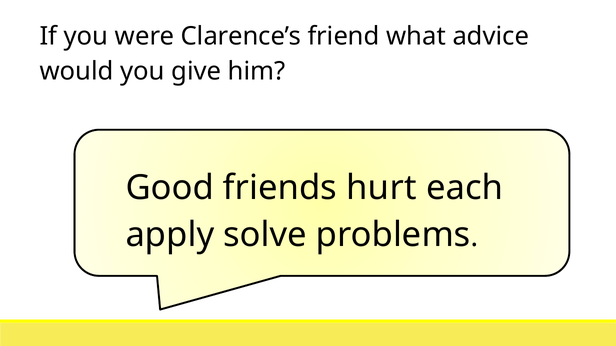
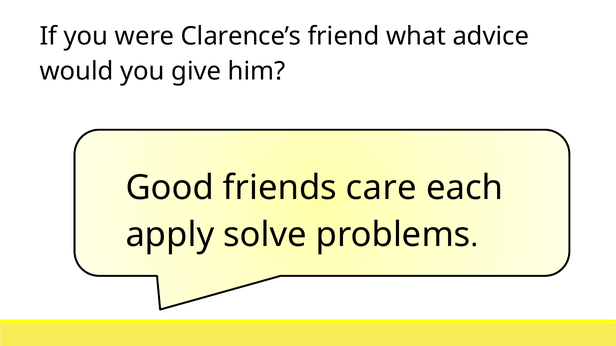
hurt: hurt -> care
